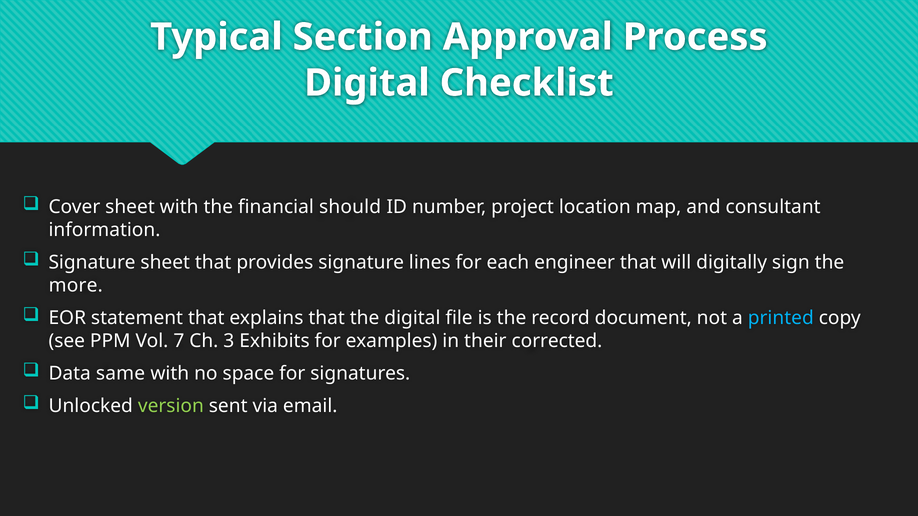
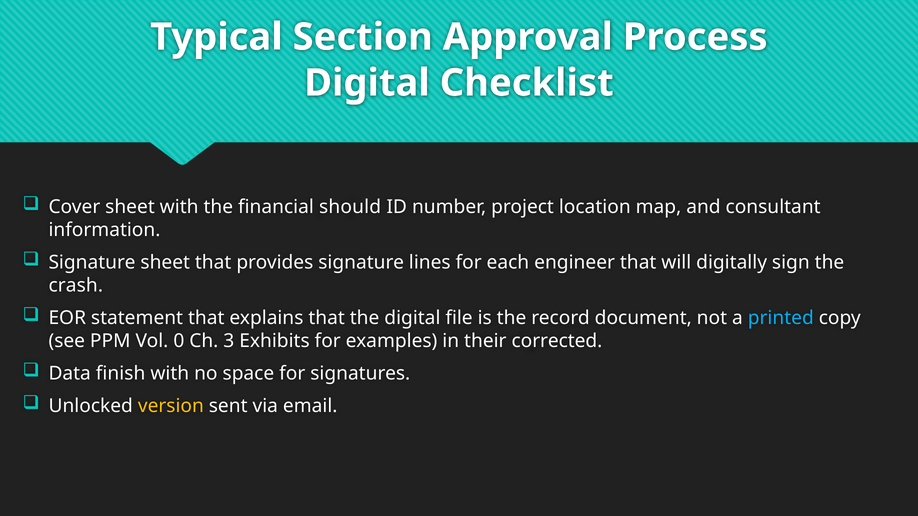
more: more -> crash
7: 7 -> 0
same: same -> finish
version colour: light green -> yellow
